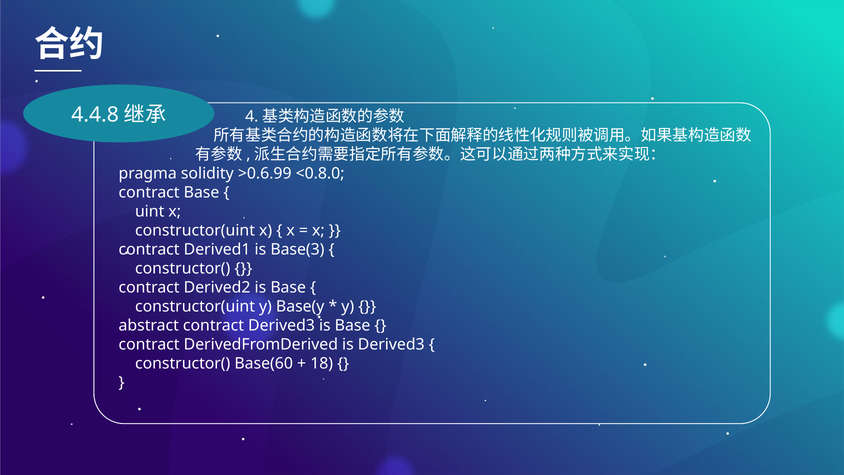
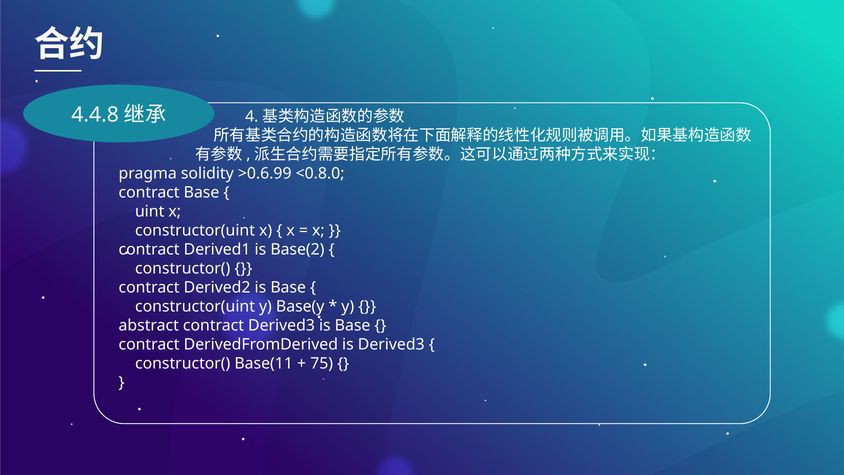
Base(3: Base(3 -> Base(2
Base(60: Base(60 -> Base(11
18: 18 -> 75
